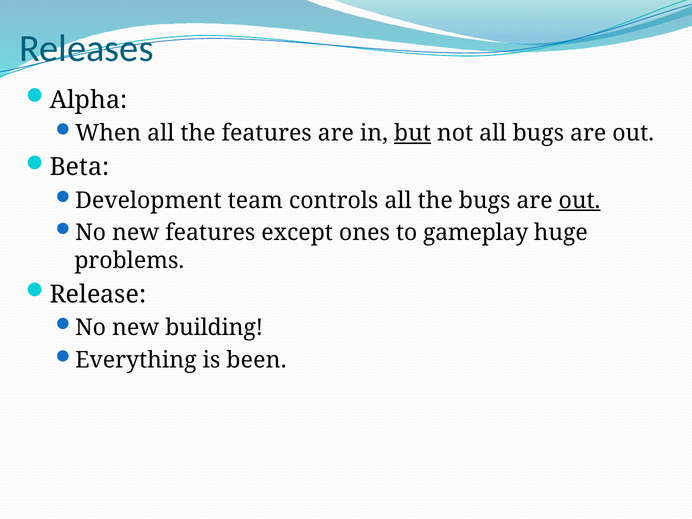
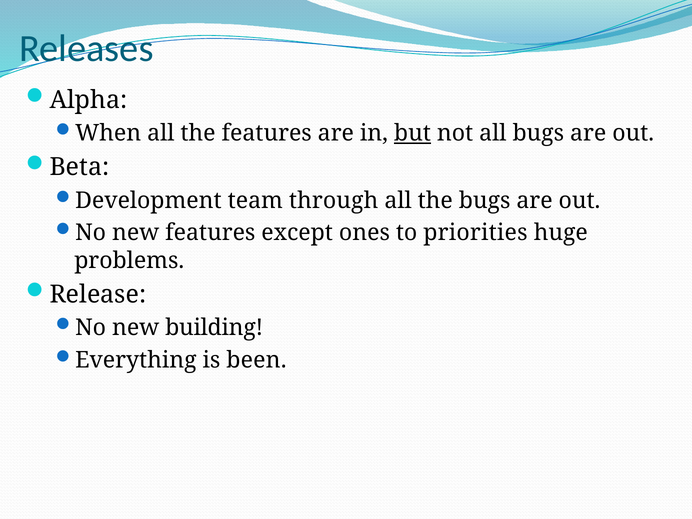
controls: controls -> through
out at (579, 201) underline: present -> none
gameplay: gameplay -> priorities
